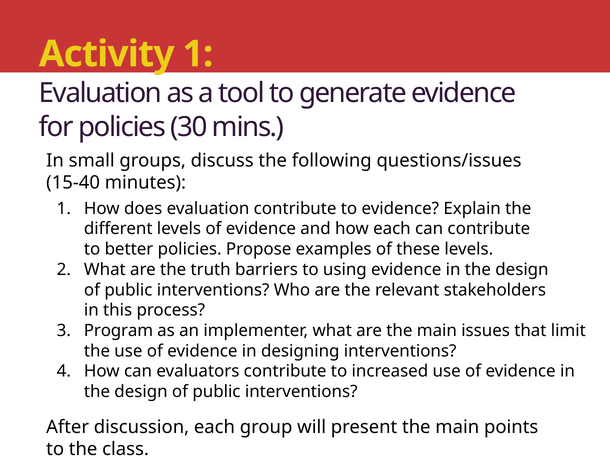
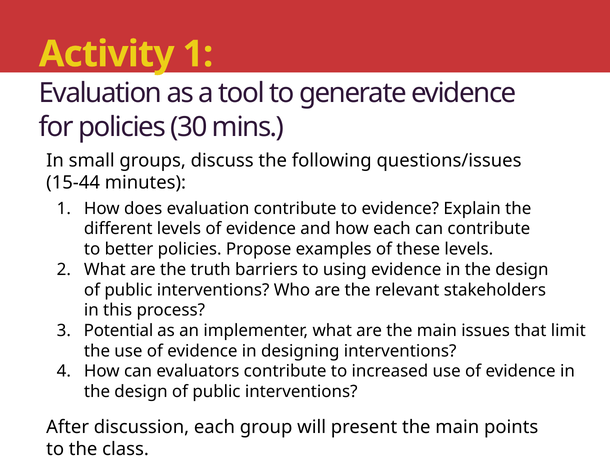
15-40: 15-40 -> 15-44
Program: Program -> Potential
